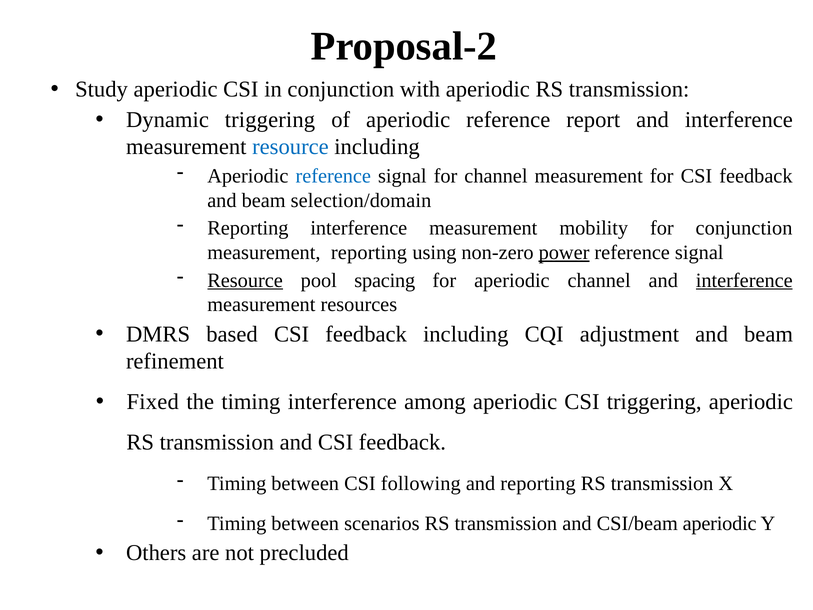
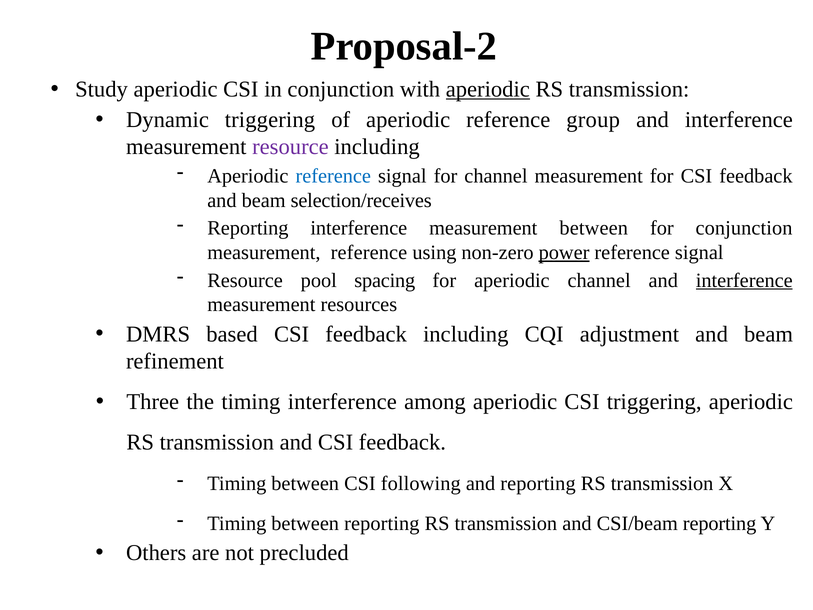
aperiodic at (488, 89) underline: none -> present
report: report -> group
resource at (290, 147) colour: blue -> purple
selection/domain: selection/domain -> selection/receives
measurement mobility: mobility -> between
measurement reporting: reporting -> reference
Resource at (245, 280) underline: present -> none
Fixed: Fixed -> Three
between scenarios: scenarios -> reporting
CSI/beam aperiodic: aperiodic -> reporting
